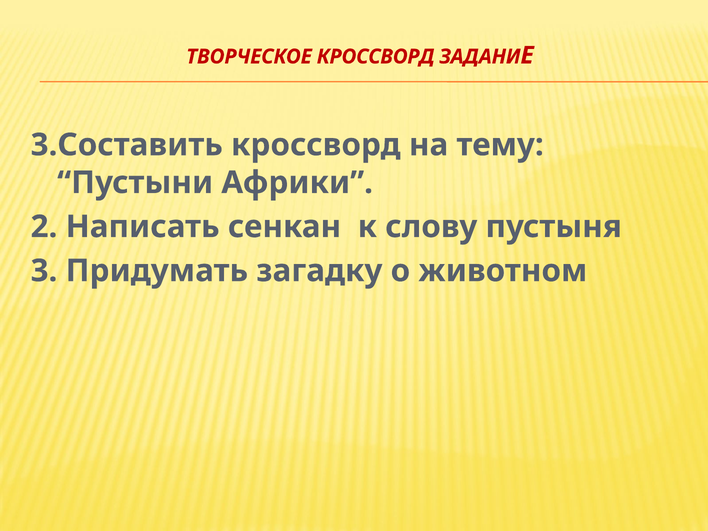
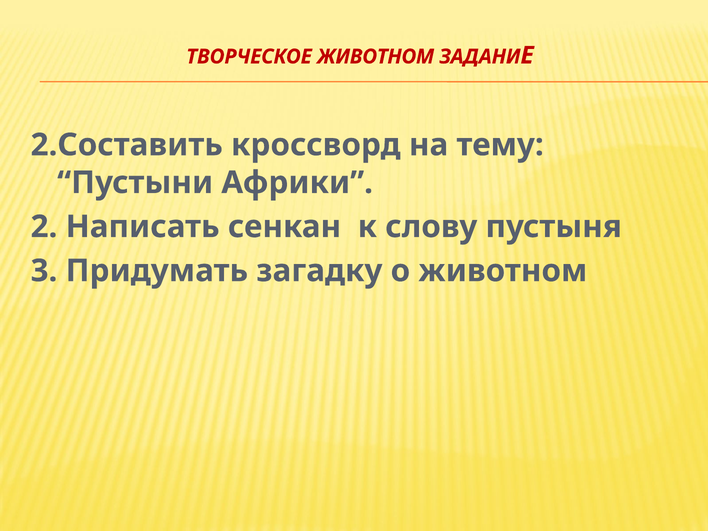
ТВОРЧЕСКОЕ КРОССВОРД: КРОССВОРД -> ЖИВОТНОМ
3.Составить: 3.Составить -> 2.Составить
